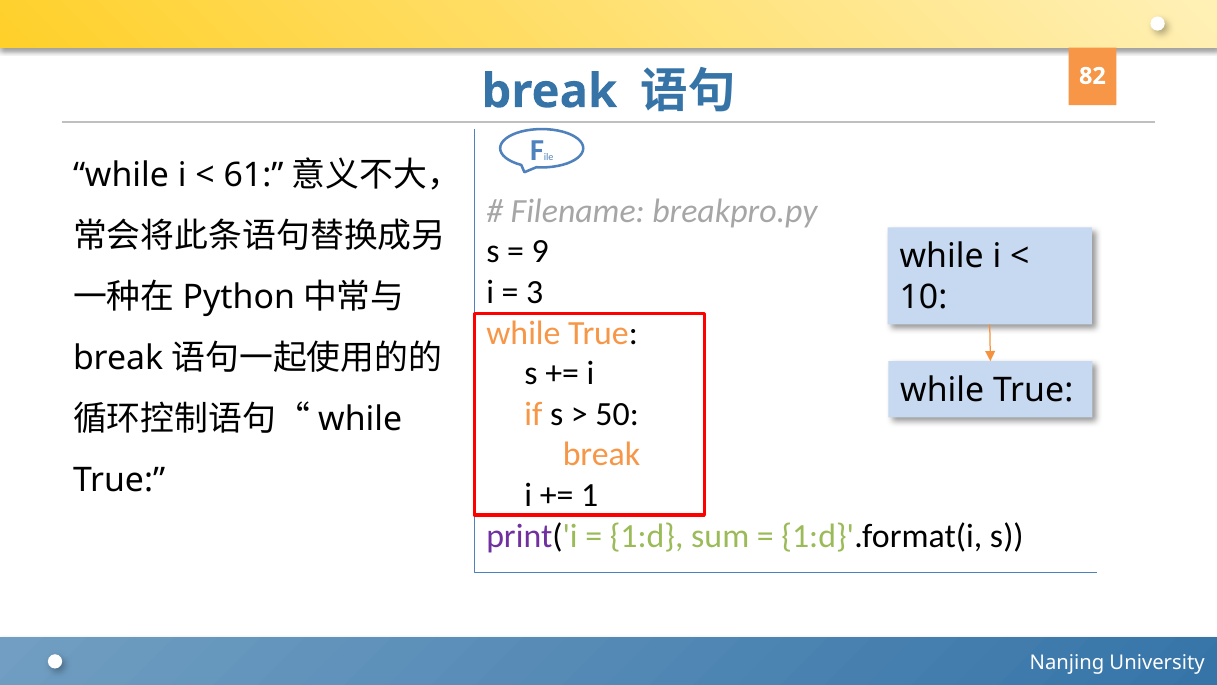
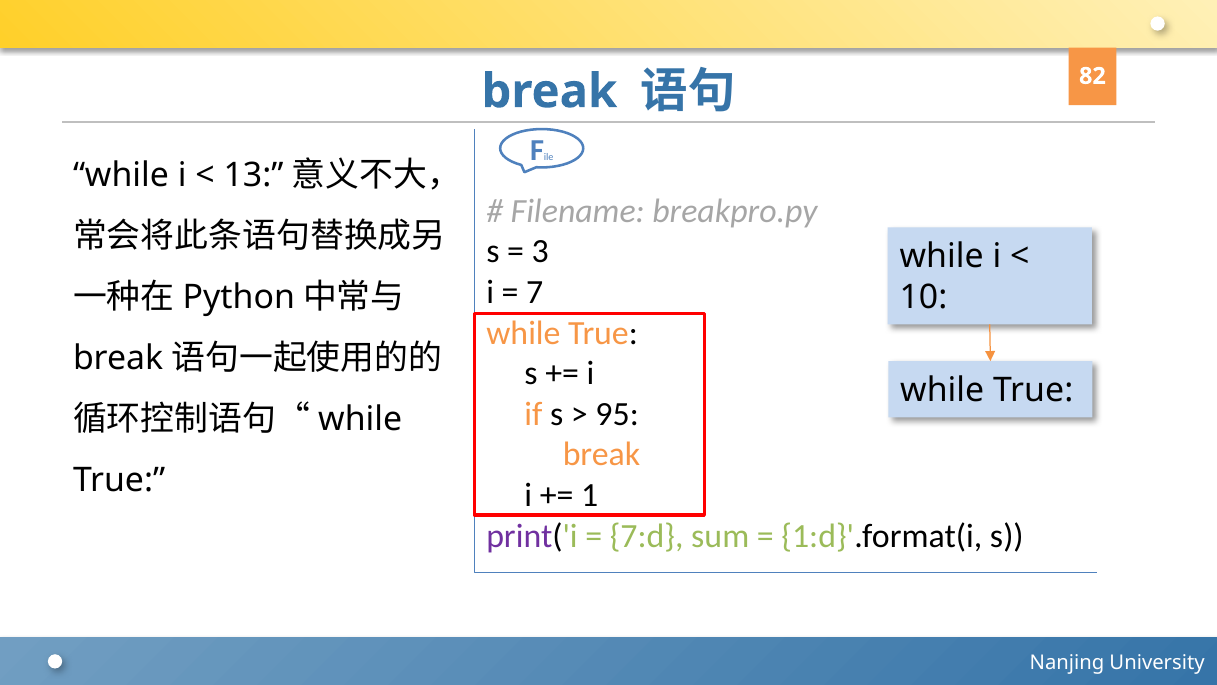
61: 61 -> 13
9: 9 -> 3
3: 3 -> 7
50: 50 -> 95
1:d: 1:d -> 7:d
